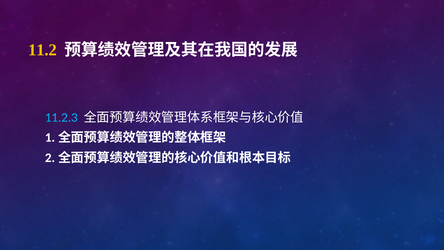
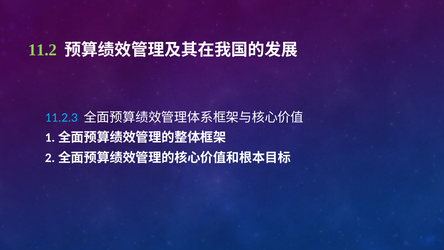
11.2 colour: yellow -> light green
